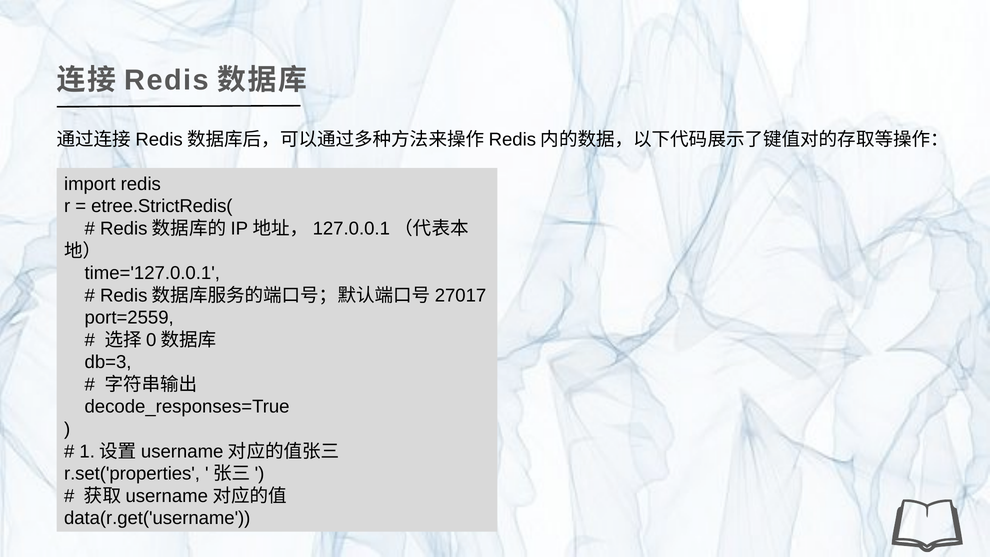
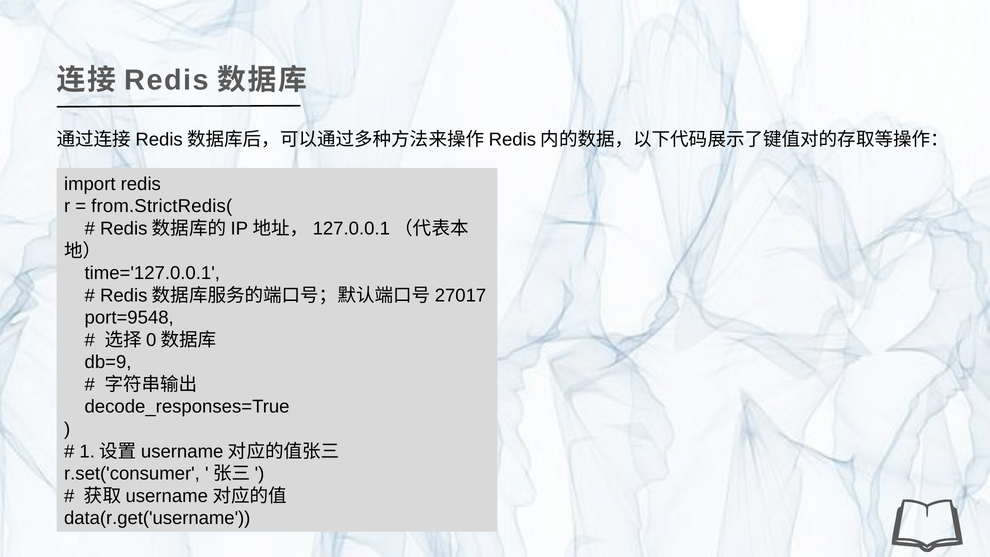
etree.StrictRedis(: etree.StrictRedis( -> from.StrictRedis(
port=2559: port=2559 -> port=9548
db=3: db=3 -> db=9
r.set('properties: r.set('properties -> r.set('consumer
